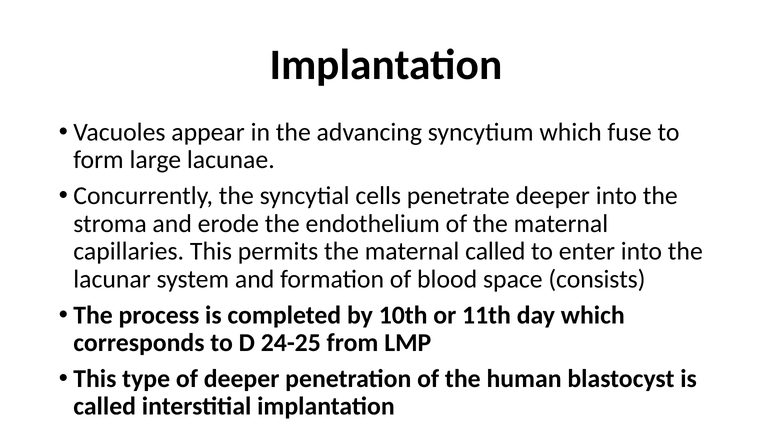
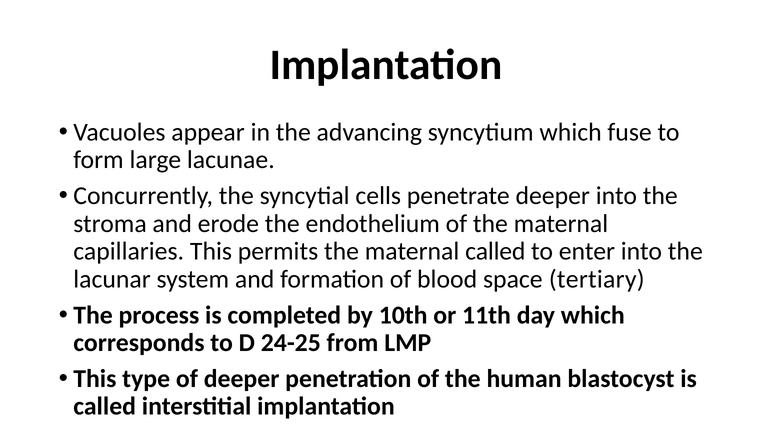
consists: consists -> tertiary
